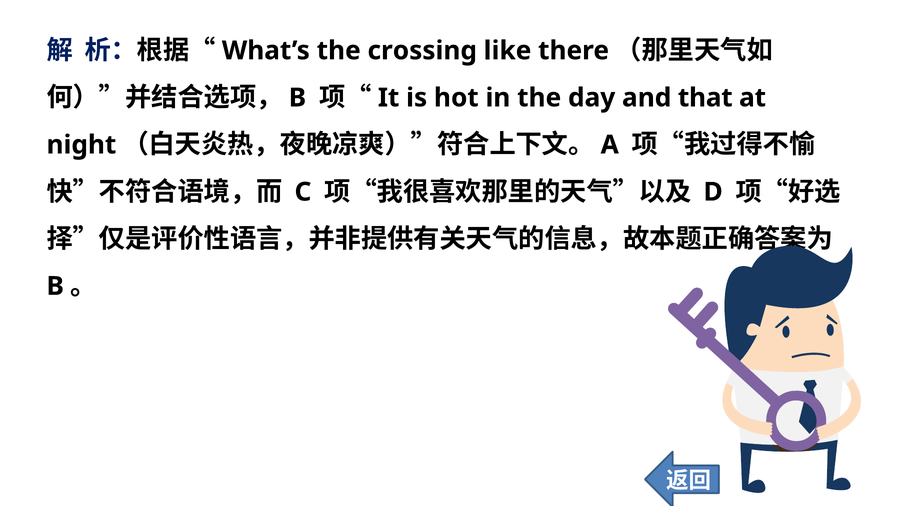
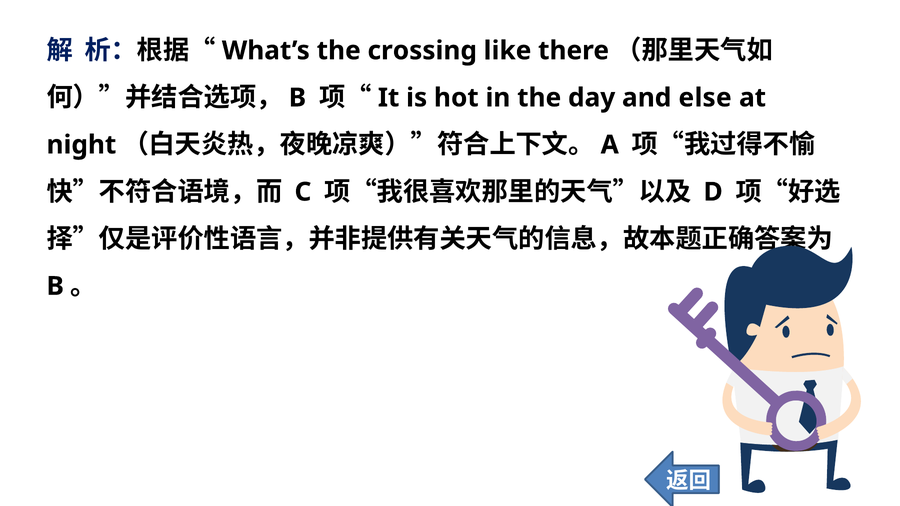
that: that -> else
